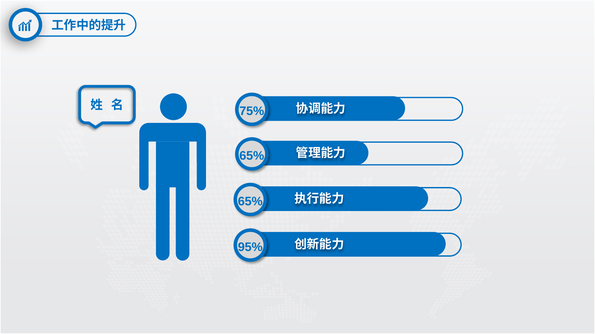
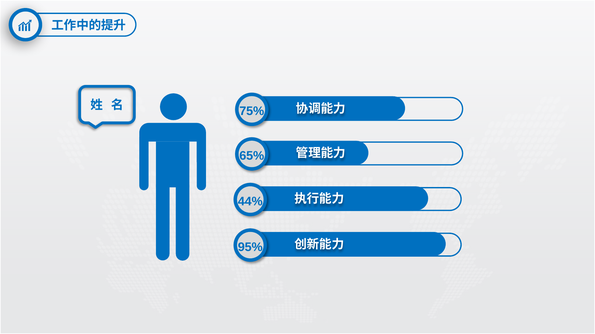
65% at (250, 202): 65% -> 44%
